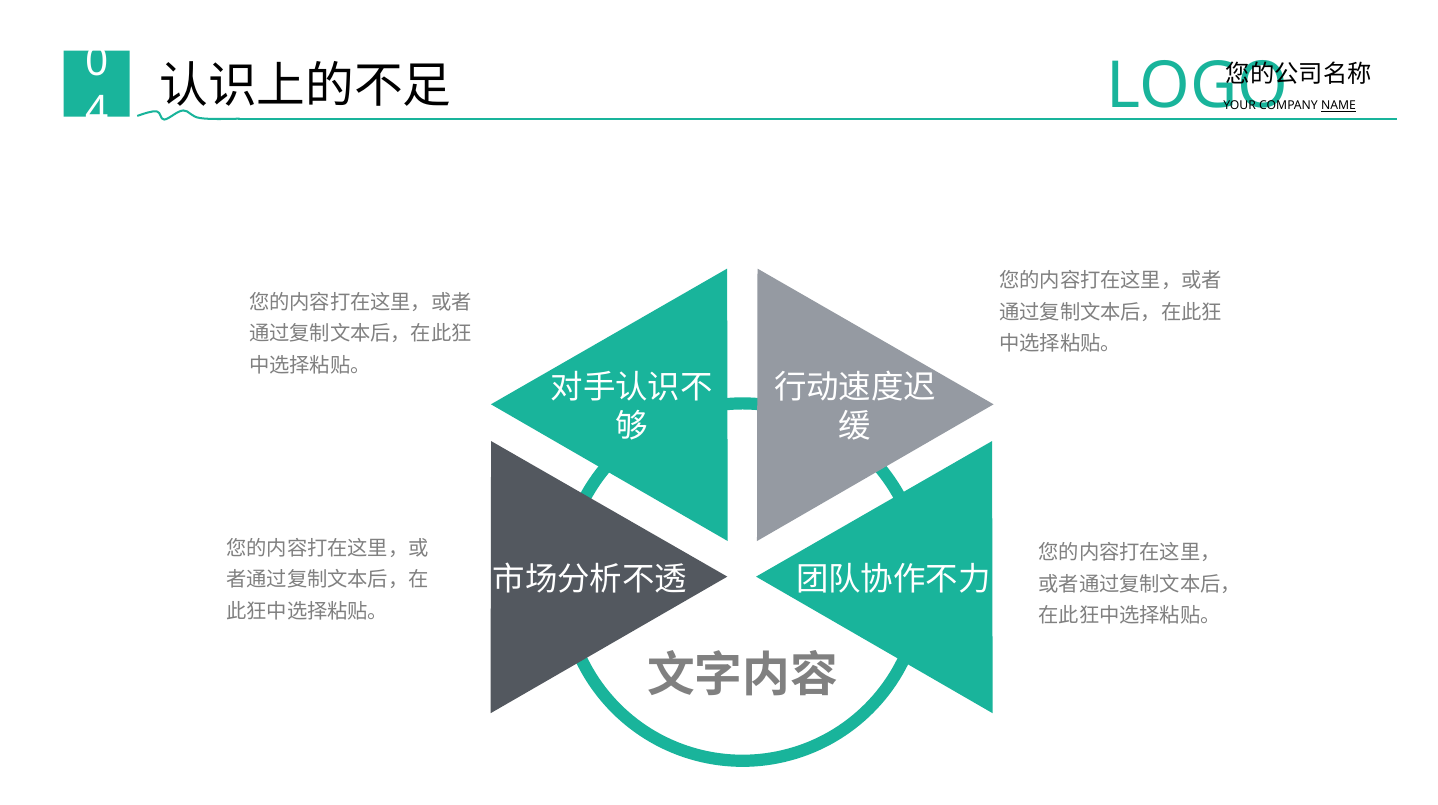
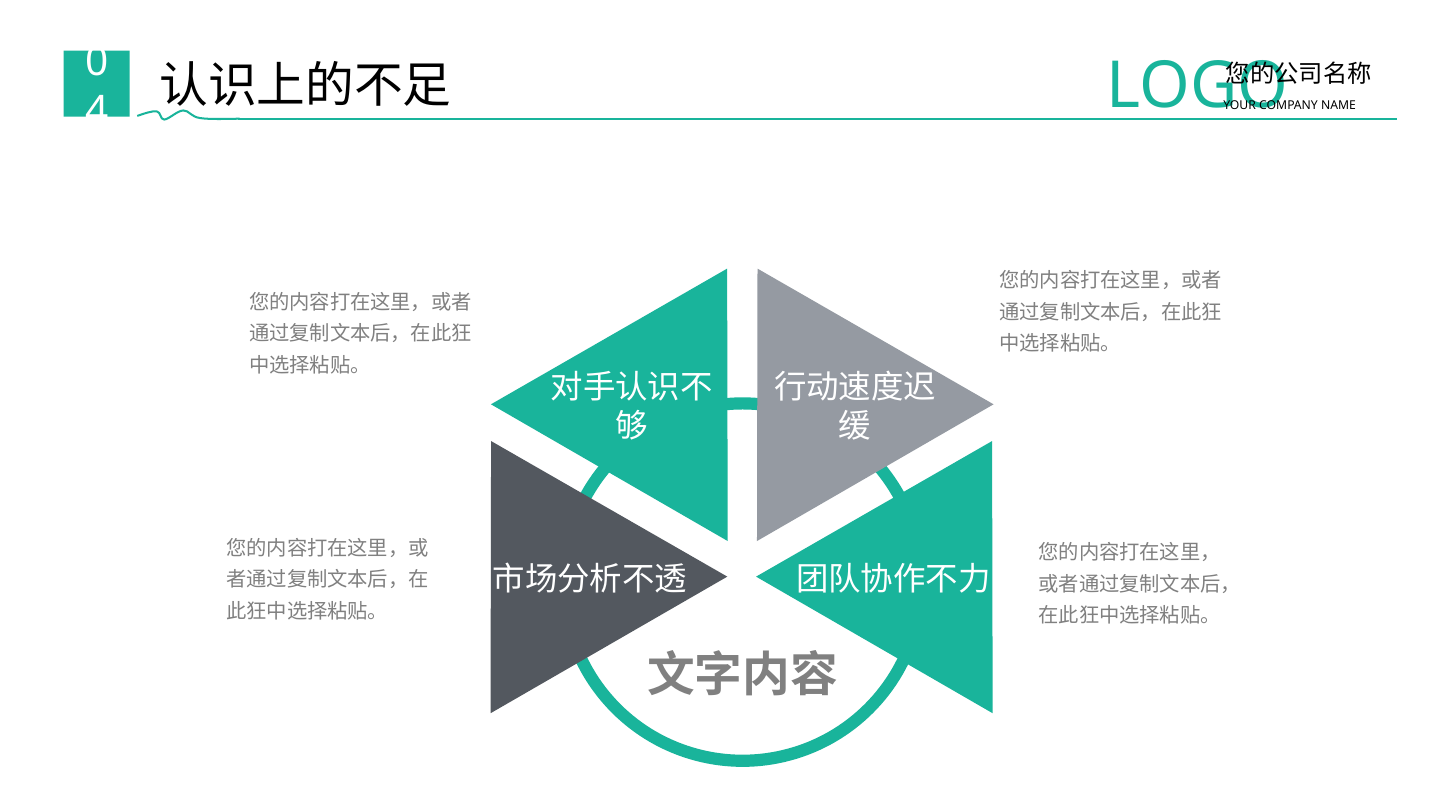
NAME underline: present -> none
